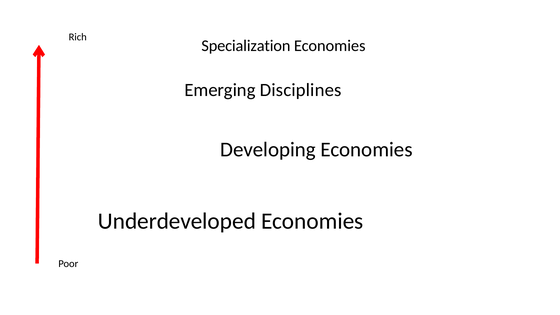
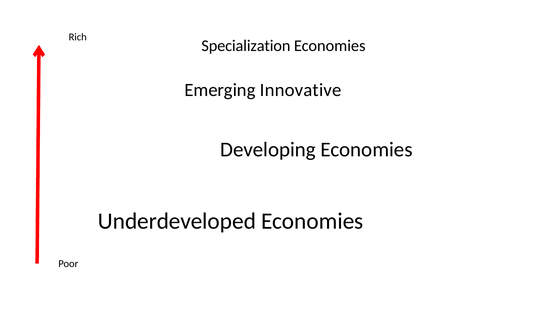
Disciplines: Disciplines -> Innovative
